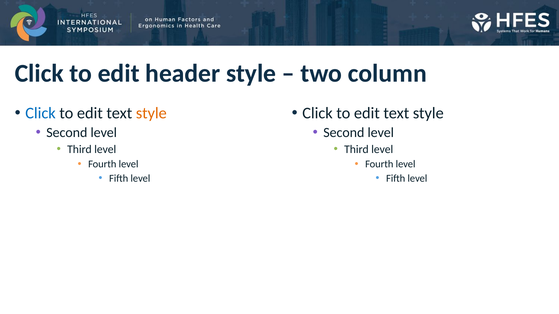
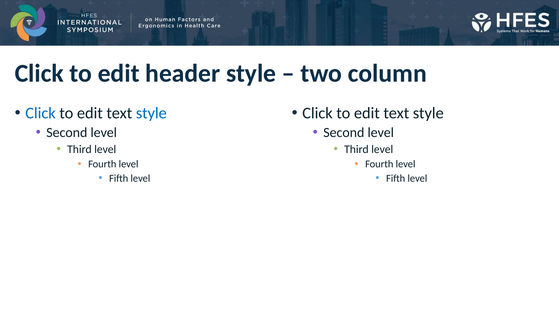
style at (151, 113) colour: orange -> blue
